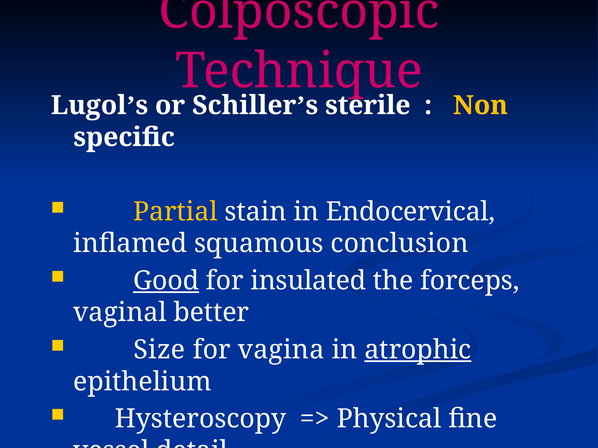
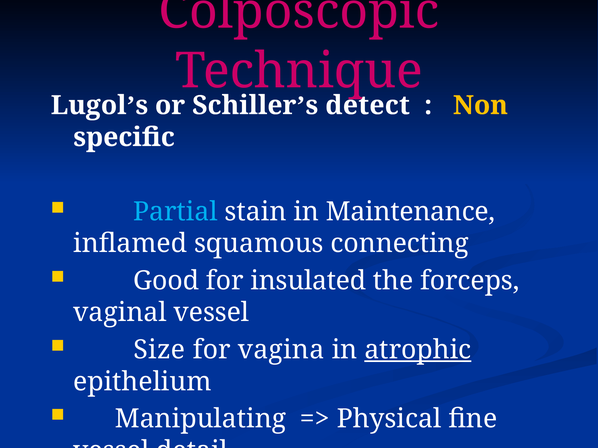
sterile: sterile -> detect
Partial colour: yellow -> light blue
Endocervical: Endocervical -> Maintenance
conclusion: conclusion -> connecting
Good underline: present -> none
vaginal better: better -> vessel
Hysteroscopy: Hysteroscopy -> Manipulating
